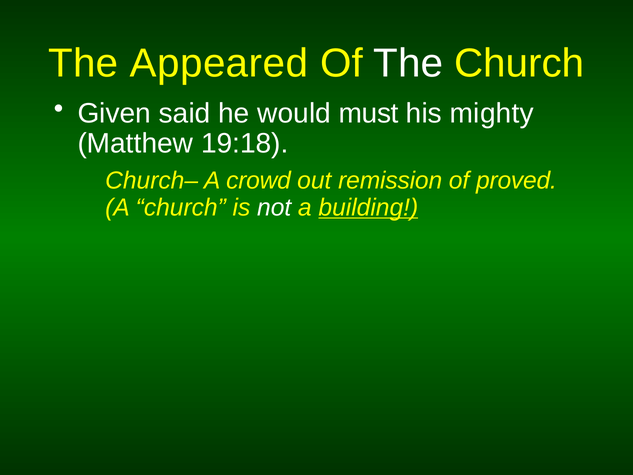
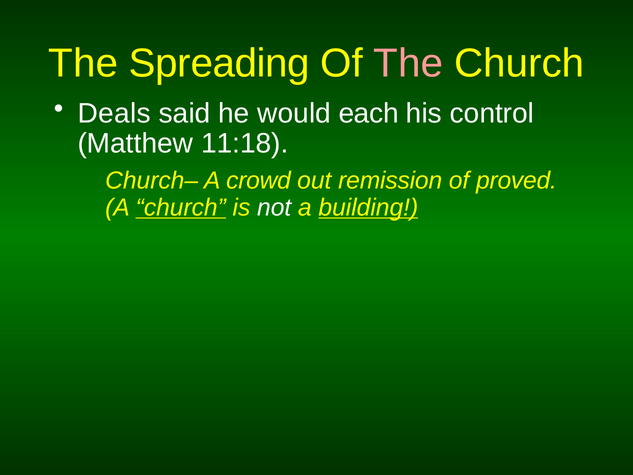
Appeared: Appeared -> Spreading
The at (408, 63) colour: white -> pink
Given: Given -> Deals
must: must -> each
mighty: mighty -> control
19:18: 19:18 -> 11:18
church at (181, 207) underline: none -> present
